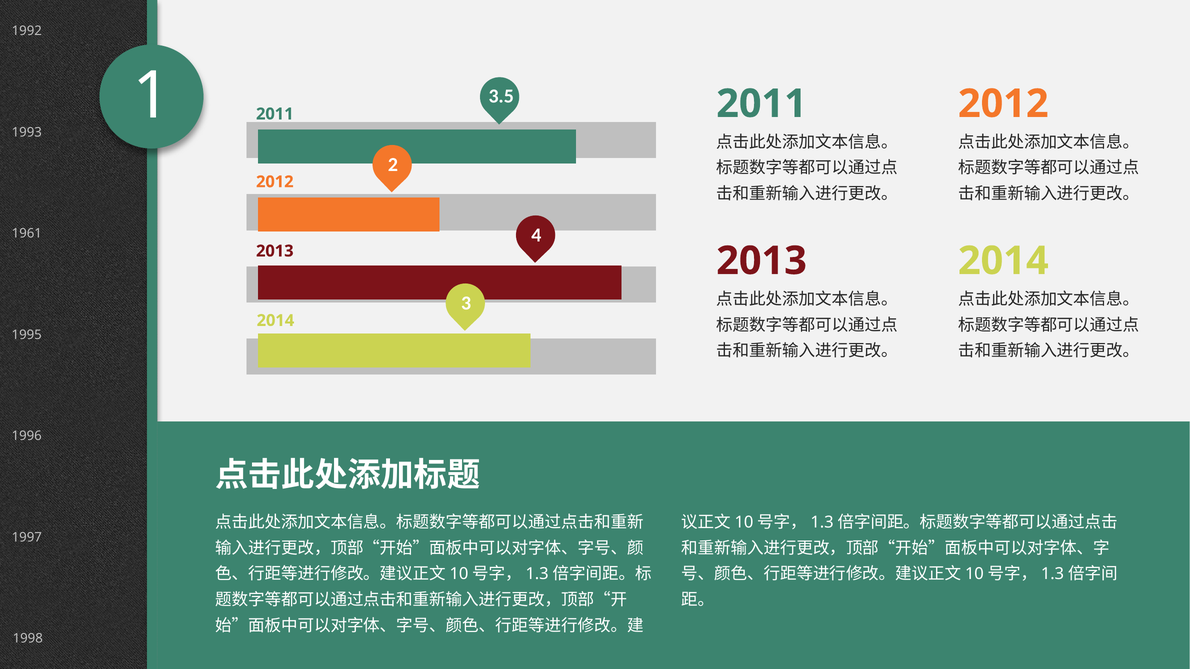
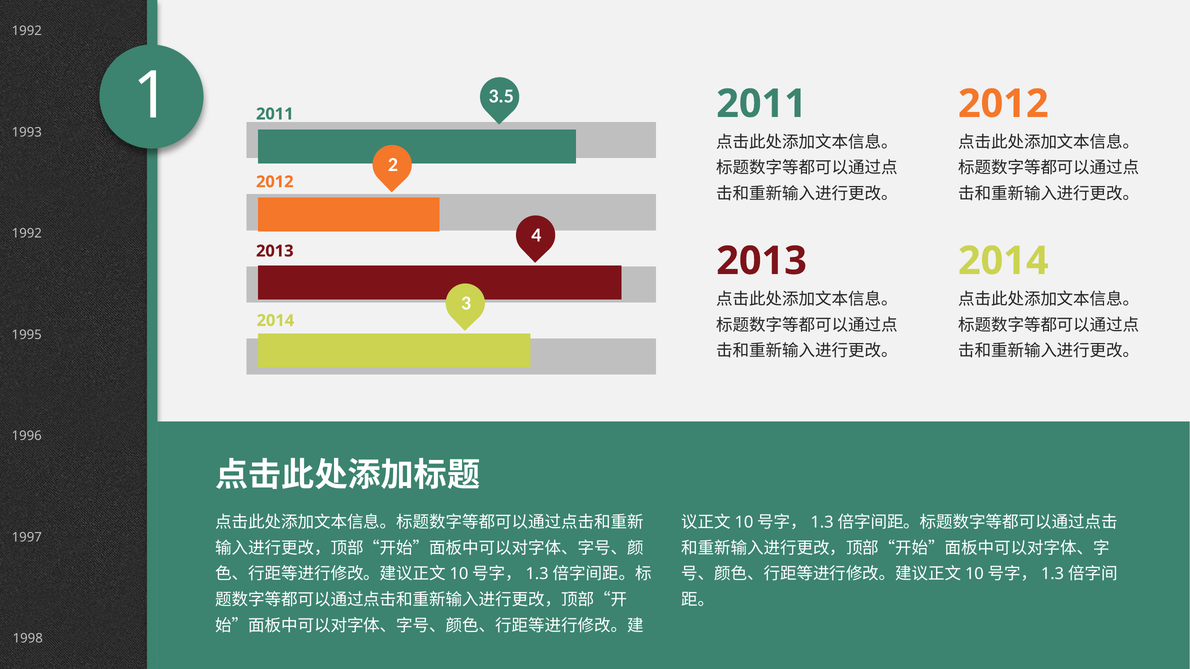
1961 at (27, 234): 1961 -> 1992
